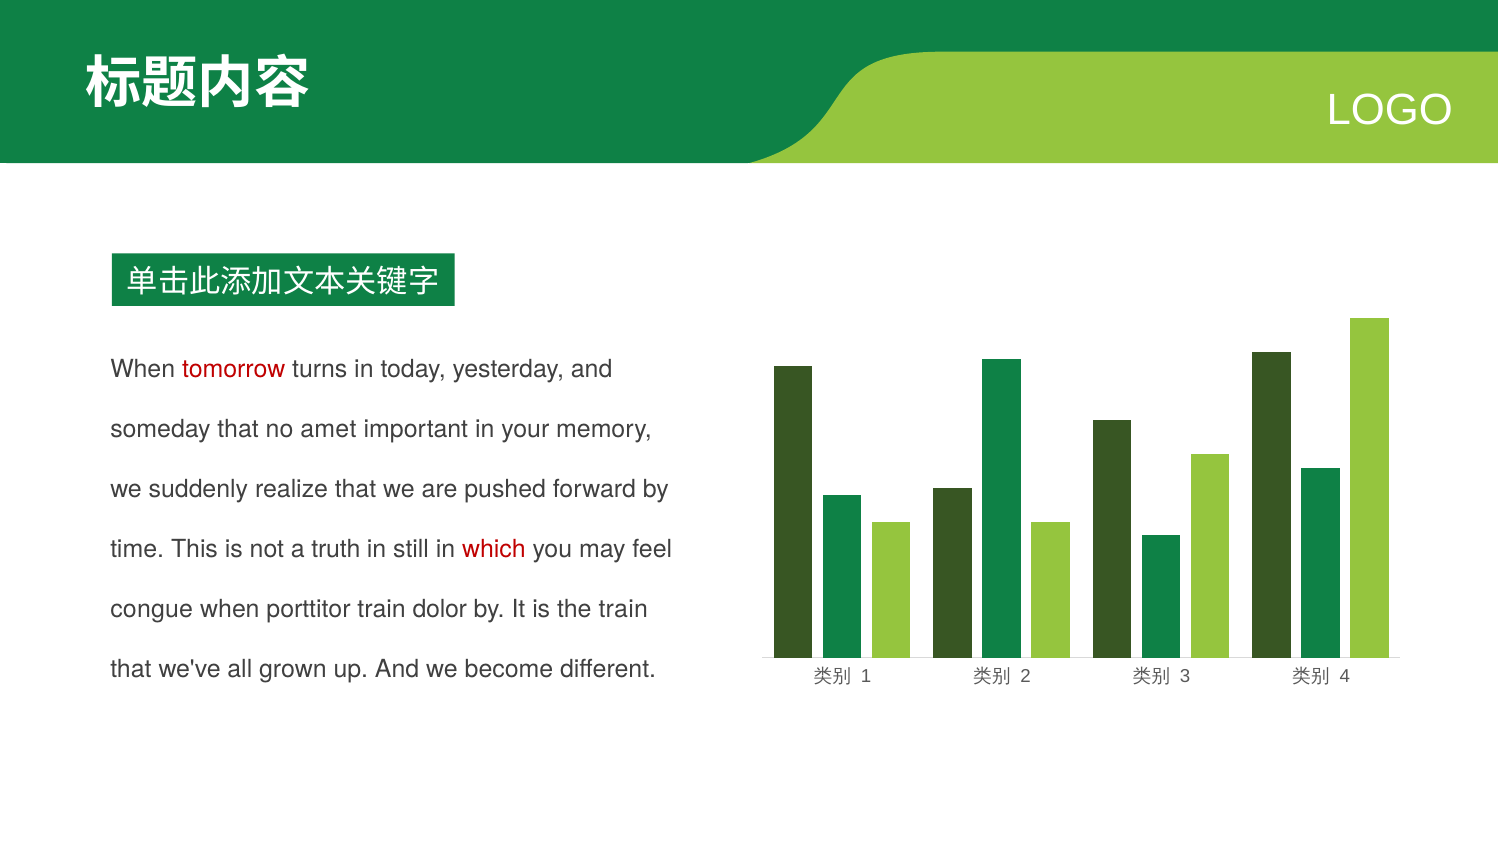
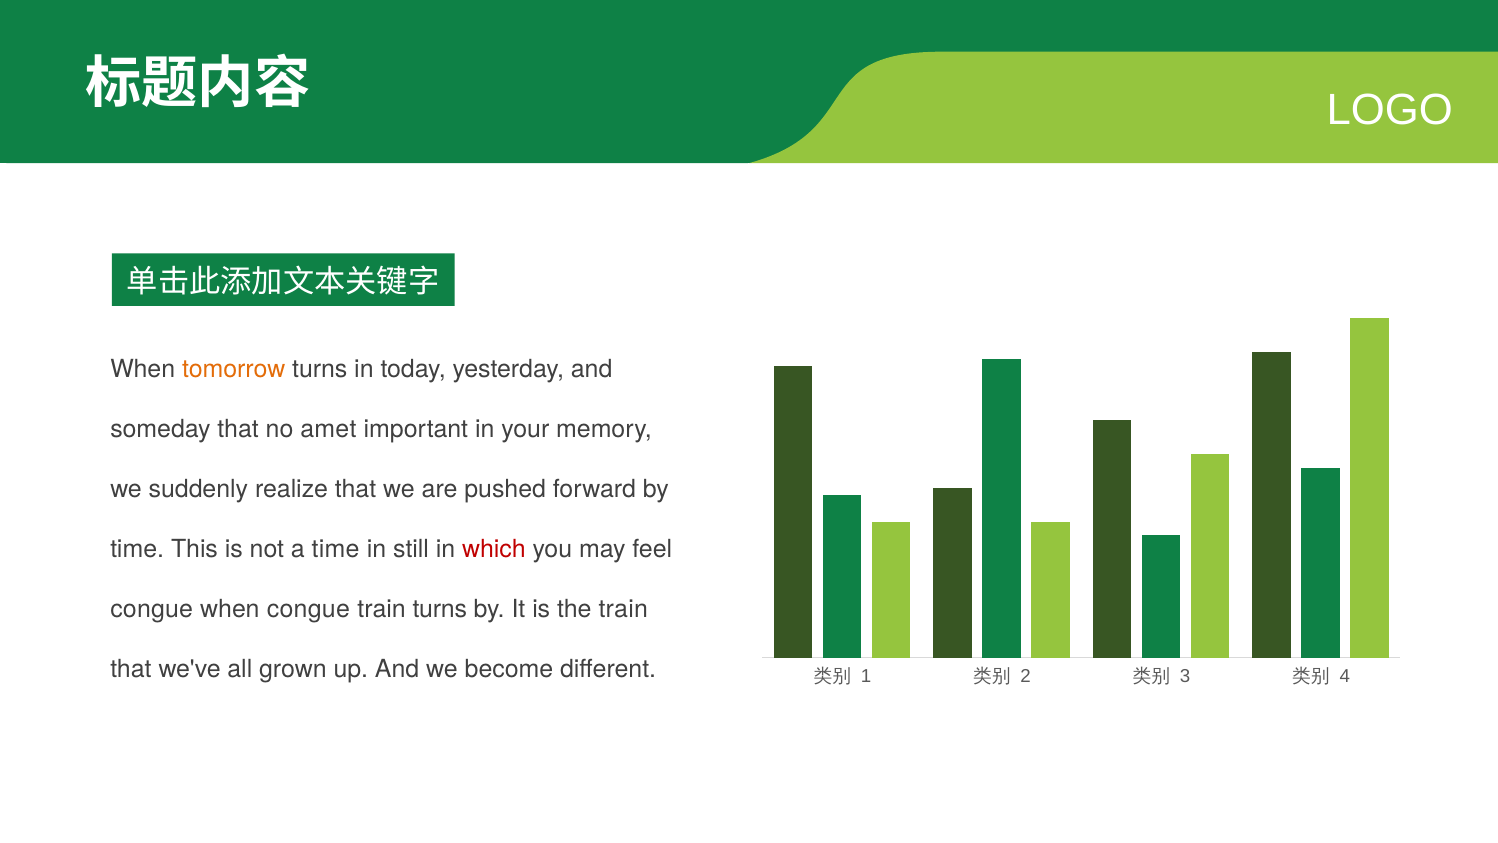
tomorrow colour: red -> orange
a truth: truth -> time
when porttitor: porttitor -> congue
train dolor: dolor -> turns
